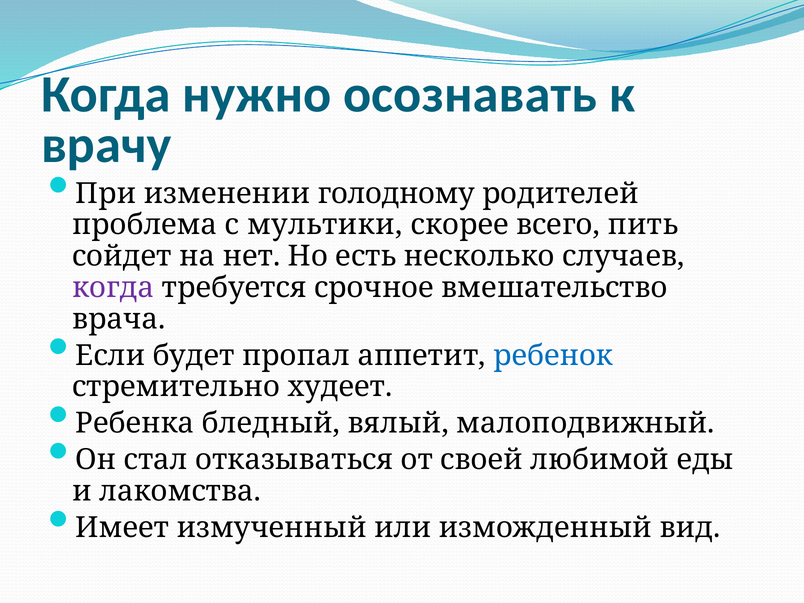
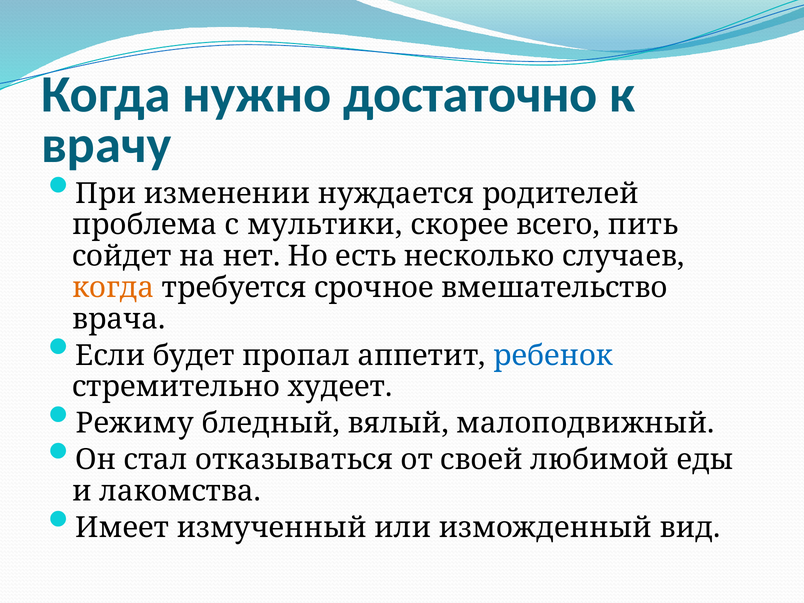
осознавать: осознавать -> достаточно
голодному: голодному -> нуждается
когда at (113, 288) colour: purple -> orange
Ребенка: Ребенка -> Режиму
